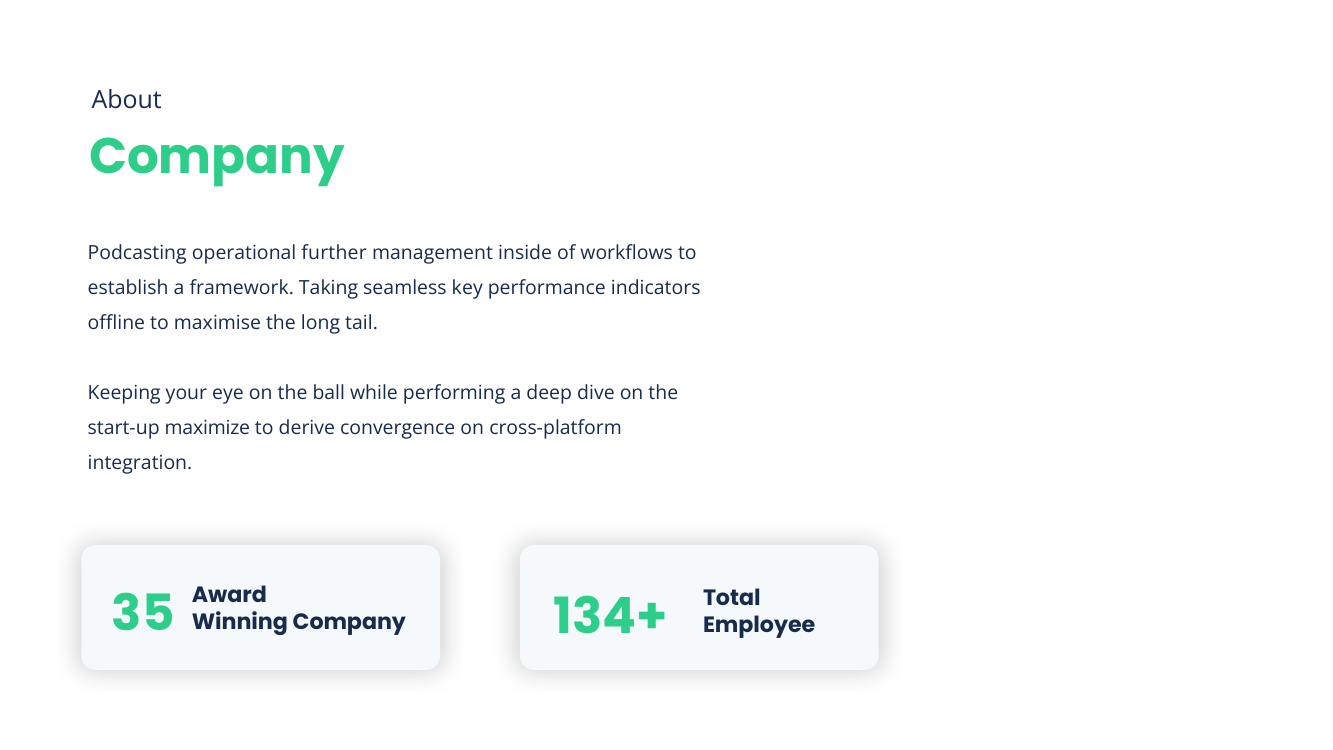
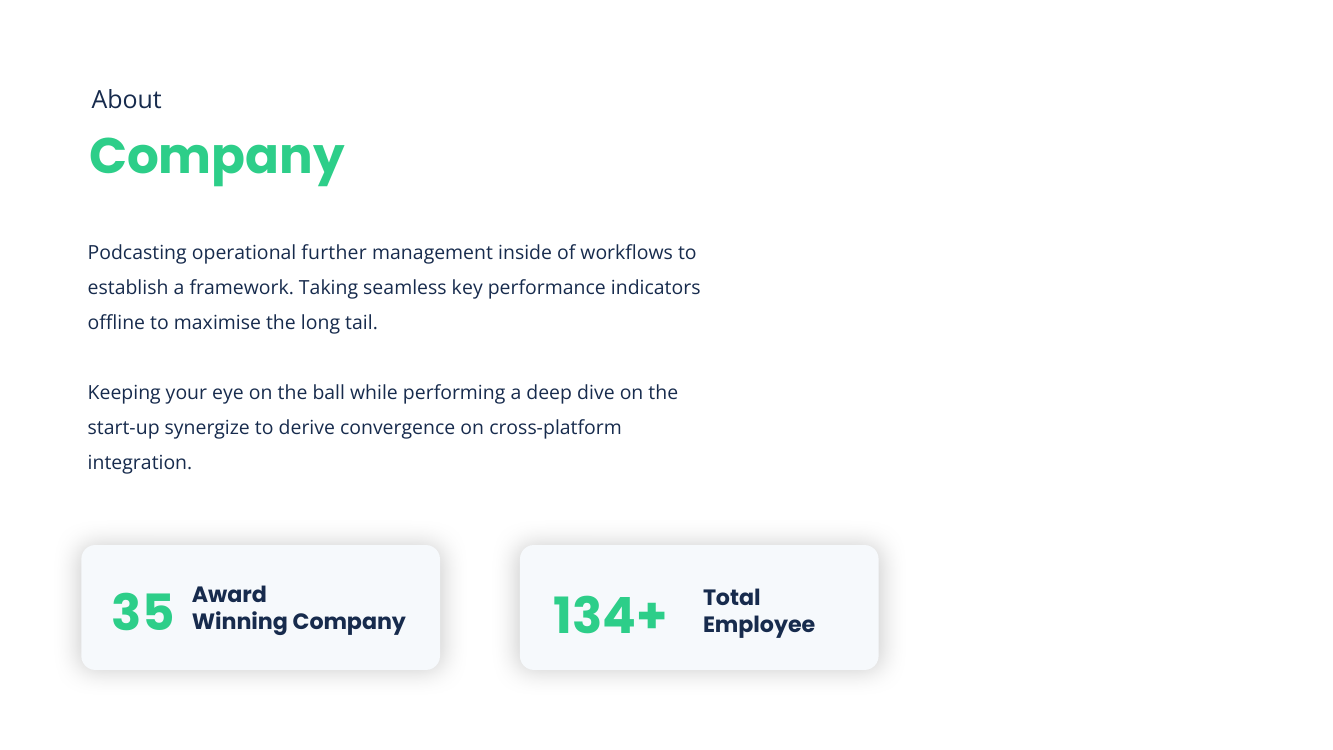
maximize: maximize -> synergize
